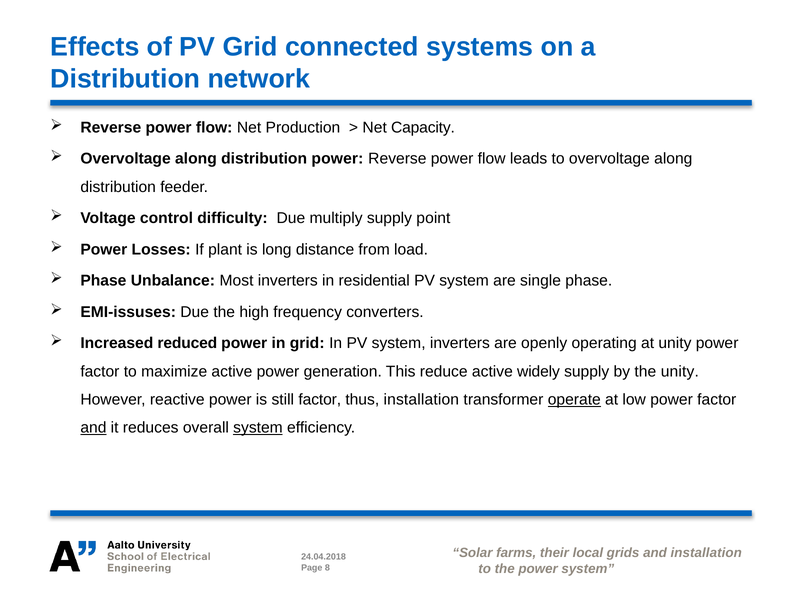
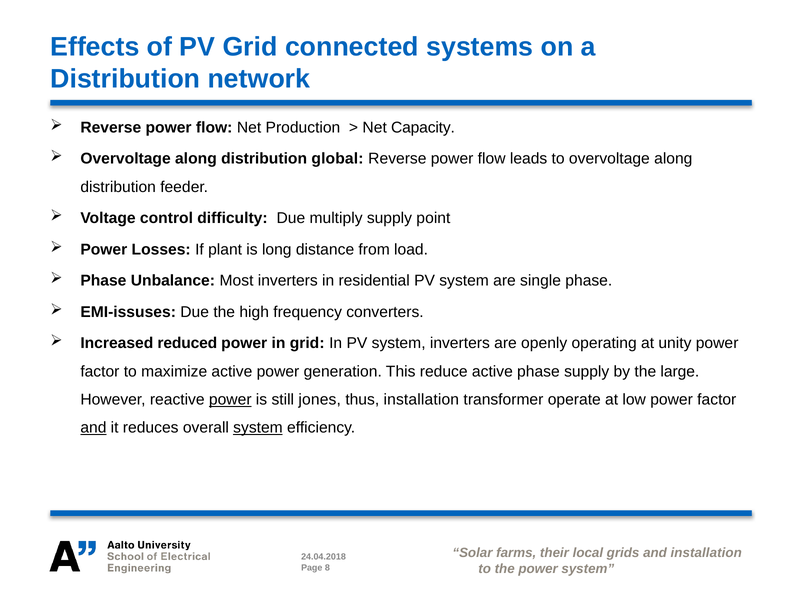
distribution power: power -> global
active widely: widely -> phase
the unity: unity -> large
power at (230, 400) underline: none -> present
still factor: factor -> jones
operate underline: present -> none
